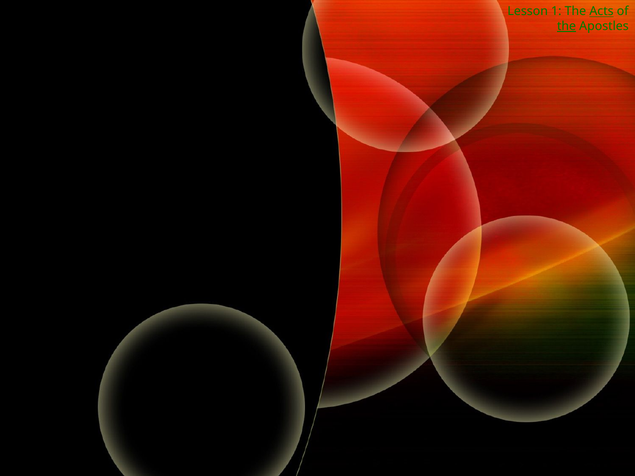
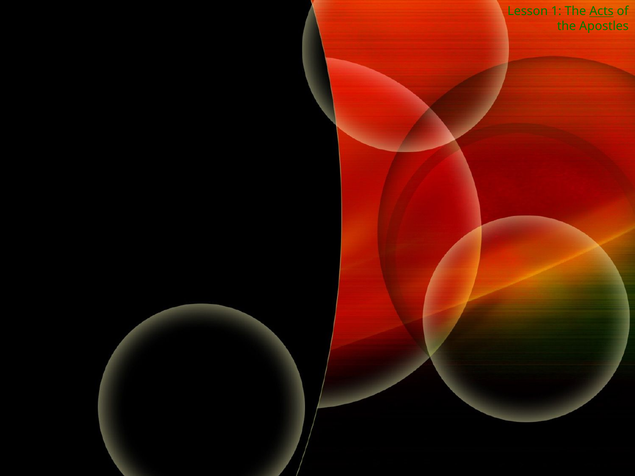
the at (567, 26) underline: present -> none
